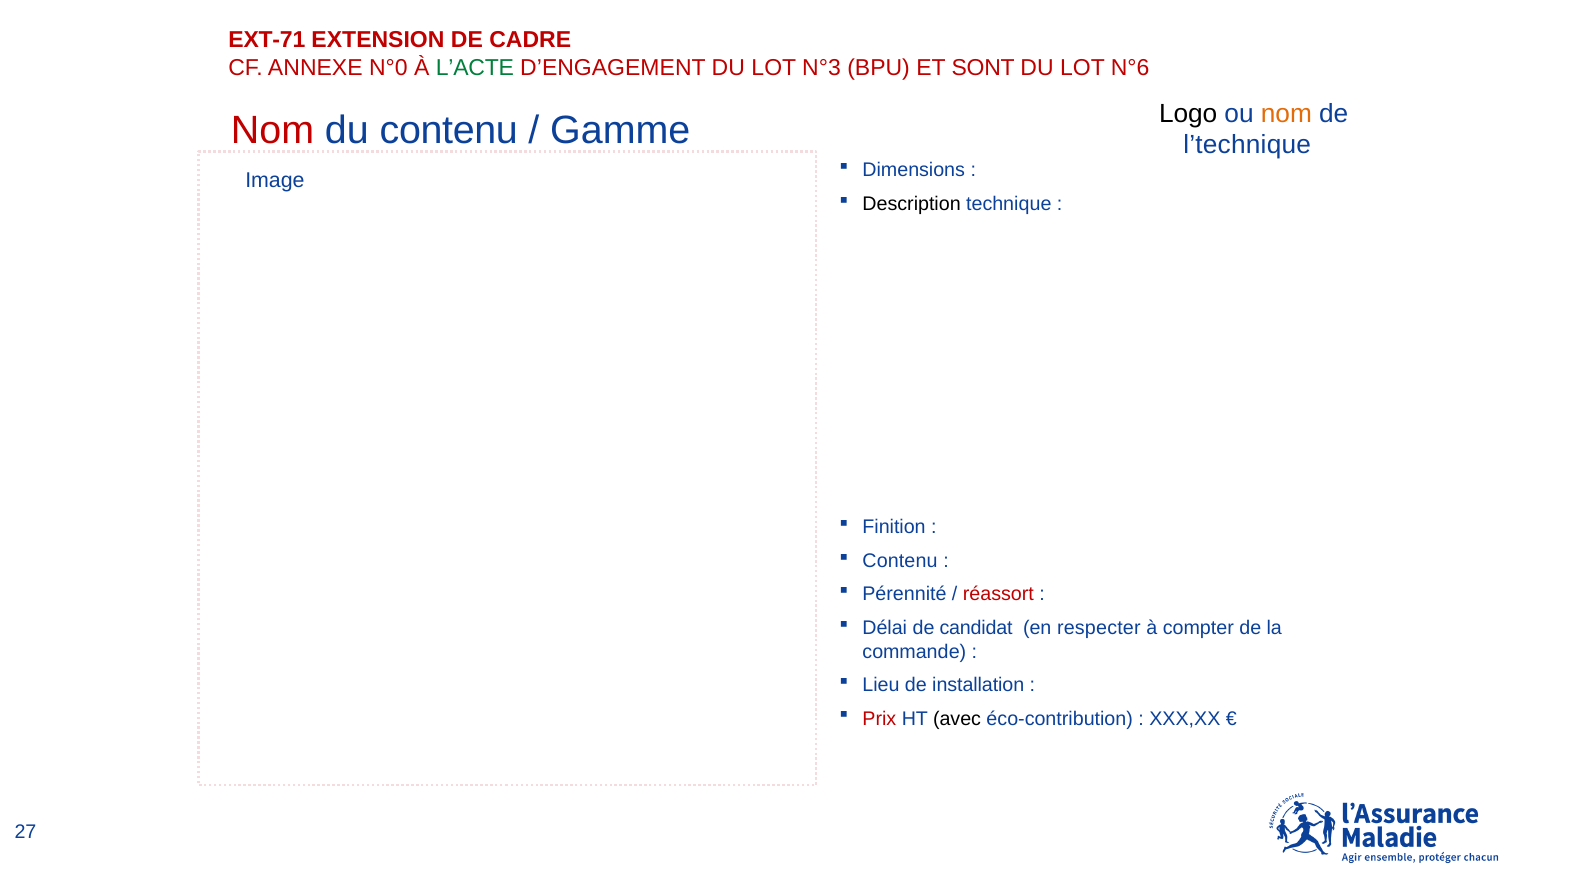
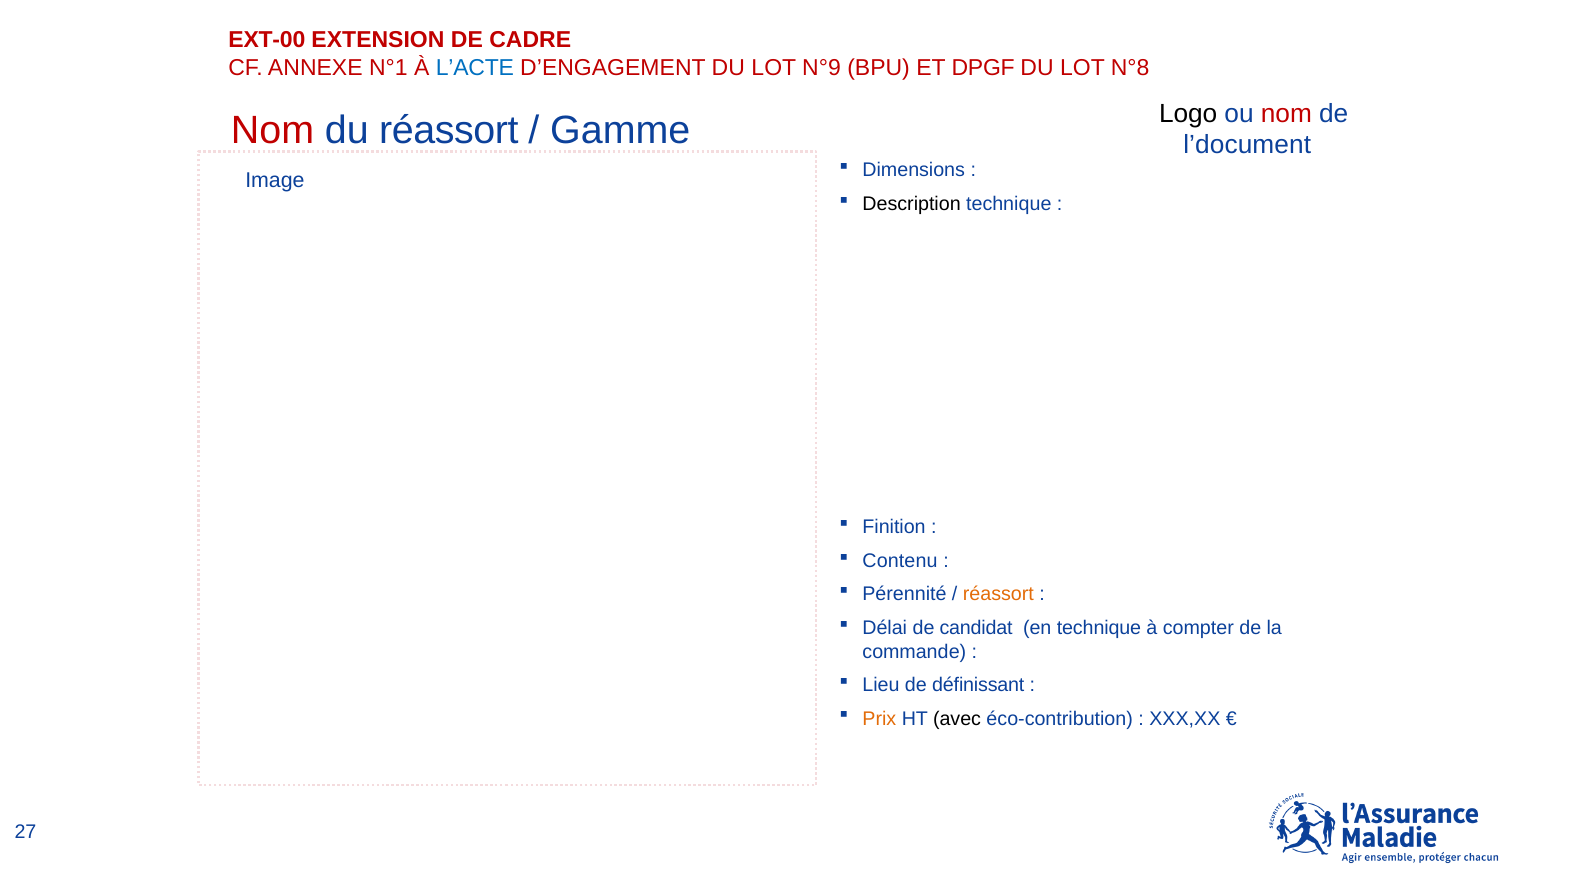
EXT-71: EXT-71 -> EXT-00
N°0: N°0 -> N°1
L’ACTE colour: green -> blue
N°3: N°3 -> N°9
SONT: SONT -> DPGF
N°6: N°6 -> N°8
du contenu: contenu -> réassort
nom at (1286, 113) colour: orange -> red
l’technique: l’technique -> l’document
réassort at (998, 594) colour: red -> orange
en respecter: respecter -> technique
installation: installation -> définissant
Prix colour: red -> orange
